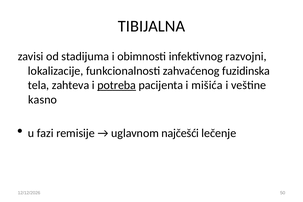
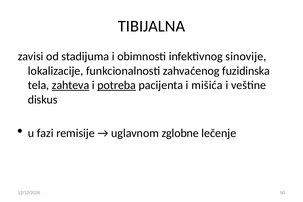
razvojni: razvojni -> sinovije
zahteva underline: none -> present
kasno: kasno -> diskus
najčešći: najčešći -> zglobne
